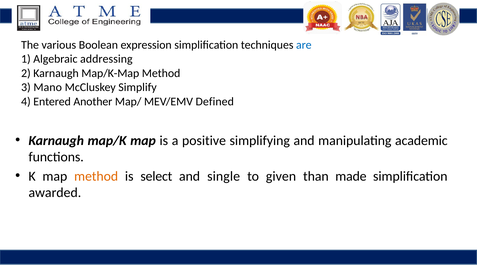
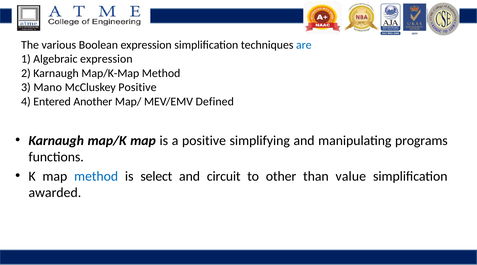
Algebraic addressing: addressing -> expression
McCluskey Simplify: Simplify -> Positive
academic: academic -> programs
method at (96, 176) colour: orange -> blue
single: single -> circuit
given: given -> other
made: made -> value
